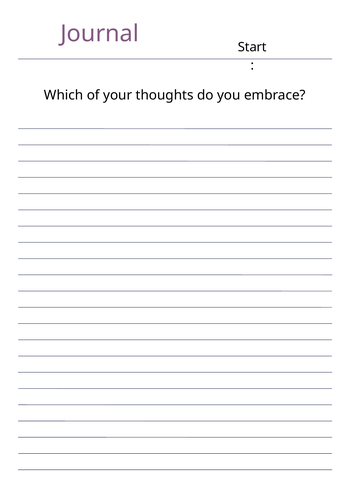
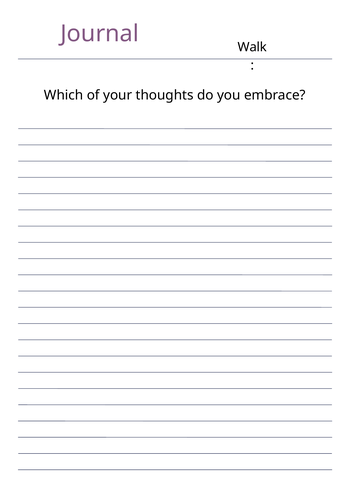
Start: Start -> Walk
